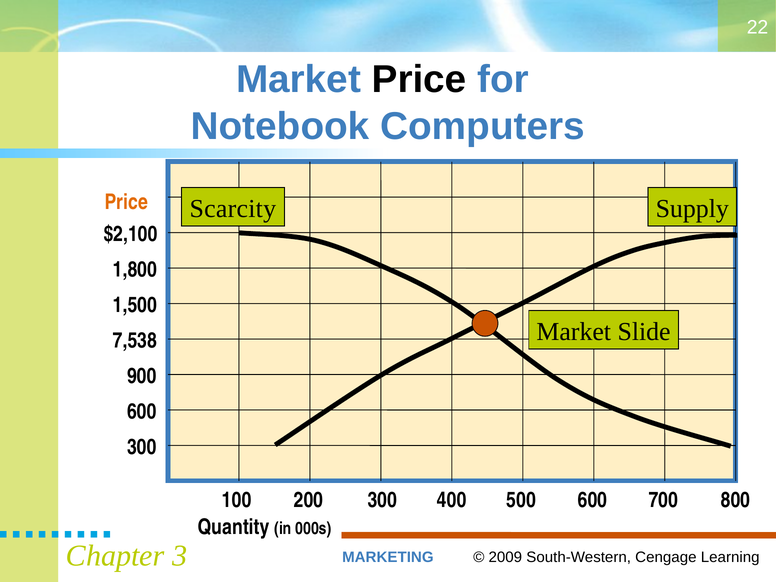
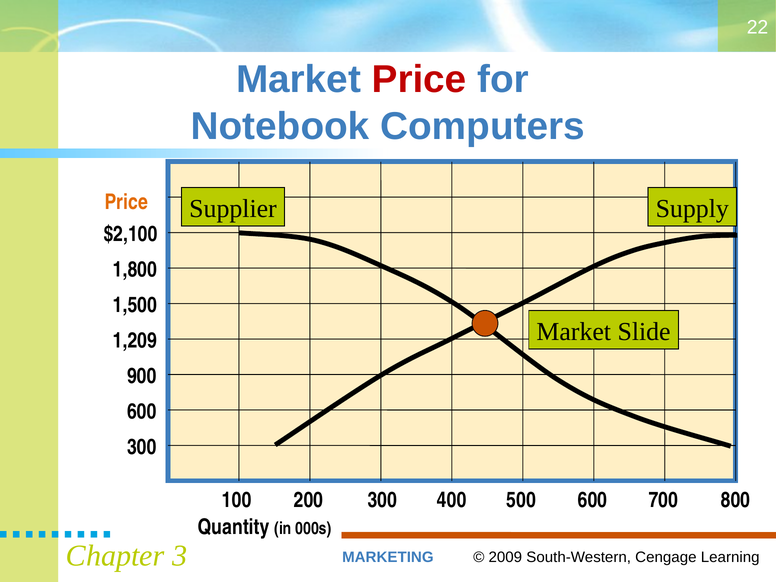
Price at (419, 80) colour: black -> red
Scarcity: Scarcity -> Supplier
7,538: 7,538 -> 1,209
